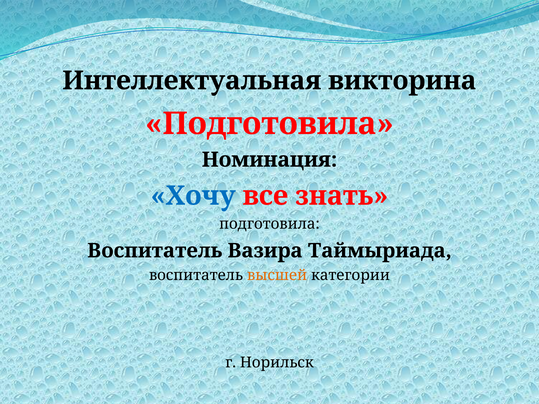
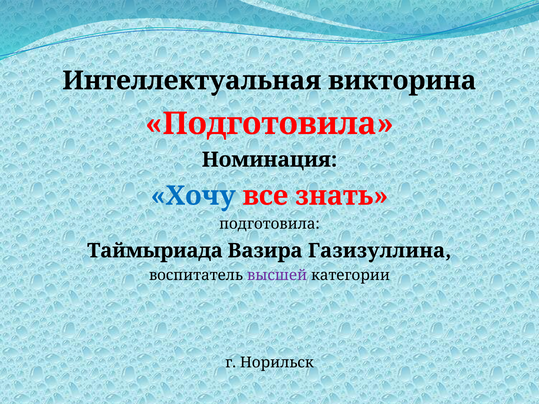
Воспитатель at (155, 251): Воспитатель -> Таймыриада
Таймыриада: Таймыриада -> Газизуллина
высшей colour: orange -> purple
